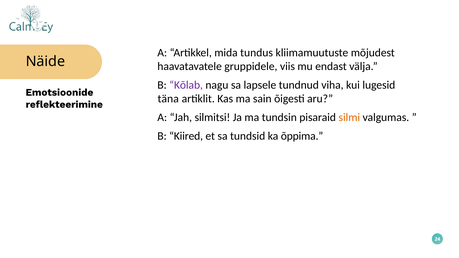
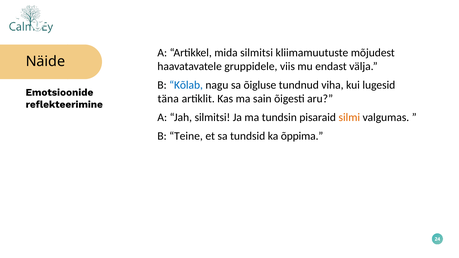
mida tundus: tundus -> silmitsi
Kõlab colour: purple -> blue
lapsele: lapsele -> õigluse
Kiired: Kiired -> Teine
